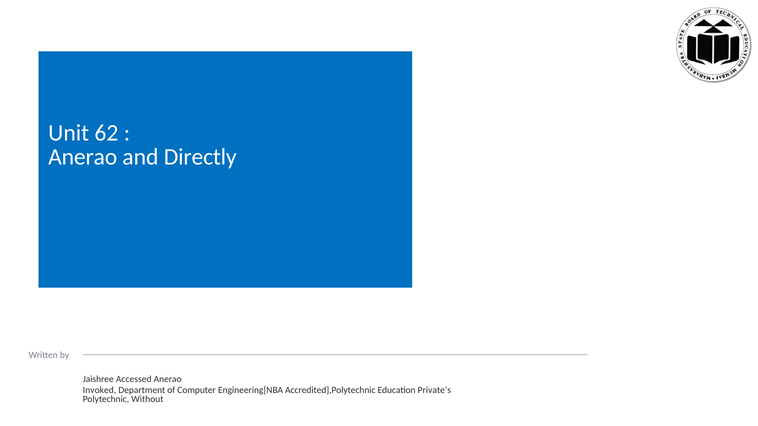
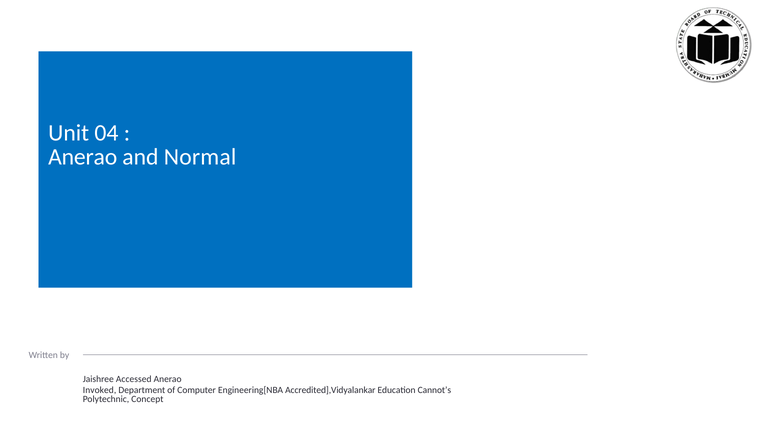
62: 62 -> 04
Directly: Directly -> Normal
Accredited],Polytechnic: Accredited],Polytechnic -> Accredited],Vidyalankar
Private’s: Private’s -> Cannot’s
Without: Without -> Concept
